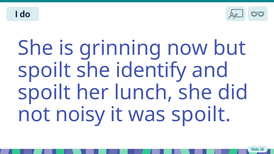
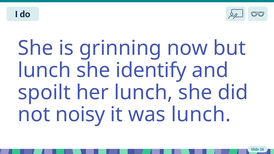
spoilt at (44, 70): spoilt -> lunch
was spoilt: spoilt -> lunch
